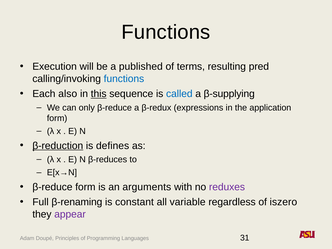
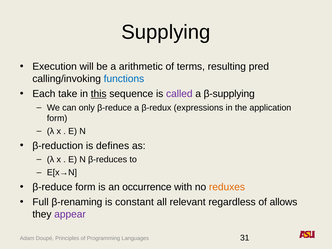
Functions at (166, 32): Functions -> Supplying
published: published -> arithmetic
also: also -> take
called colour: blue -> purple
β-reduction underline: present -> none
arguments: arguments -> occurrence
reduxes colour: purple -> orange
variable: variable -> relevant
iszero: iszero -> allows
